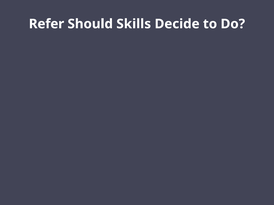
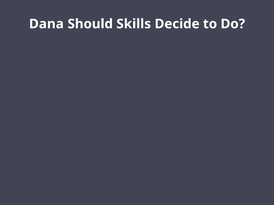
Refer: Refer -> Dana
